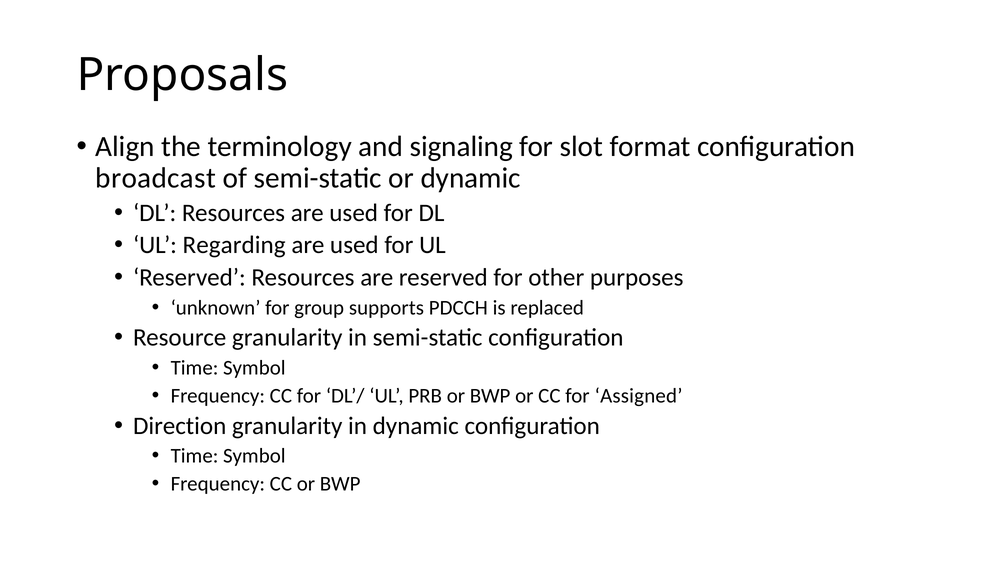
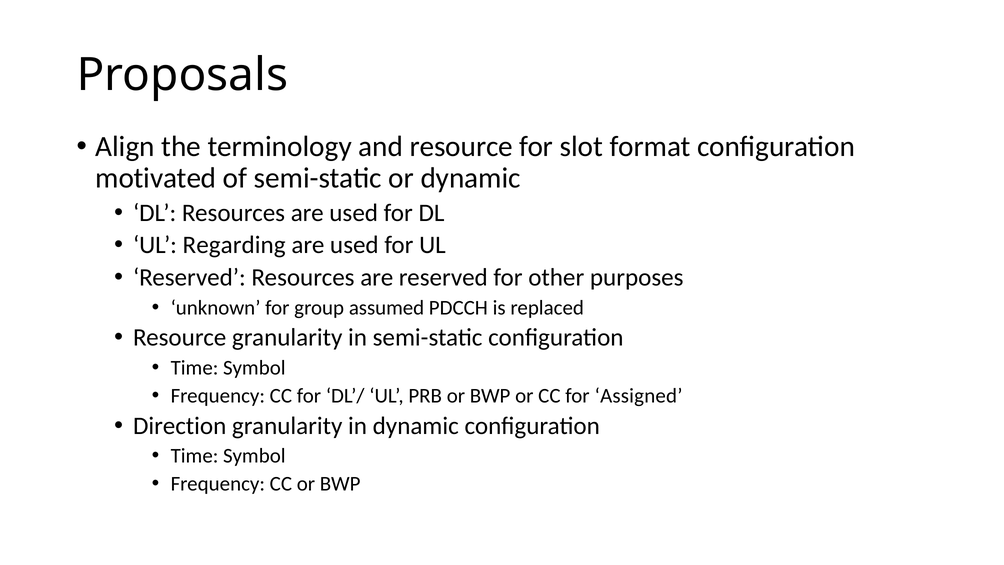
and signaling: signaling -> resource
broadcast: broadcast -> motivated
supports: supports -> assumed
